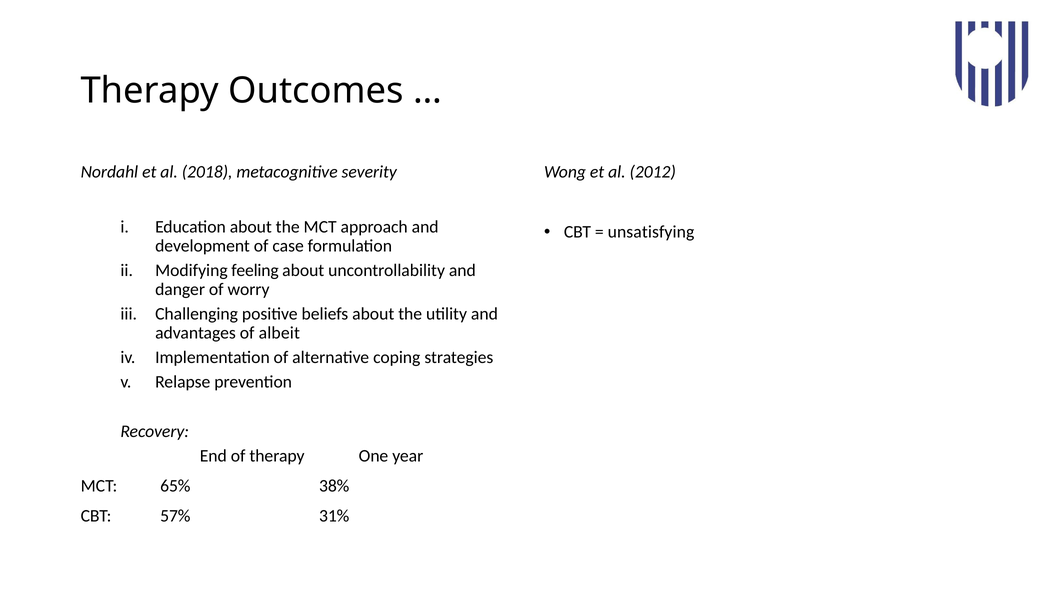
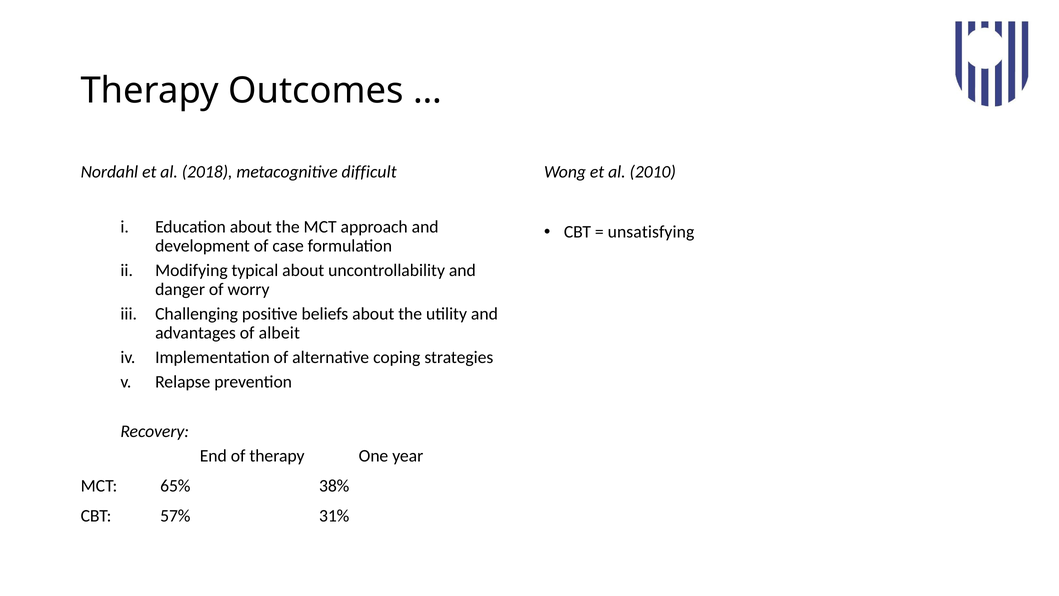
severity: severity -> difficult
2012: 2012 -> 2010
feeling: feeling -> typical
